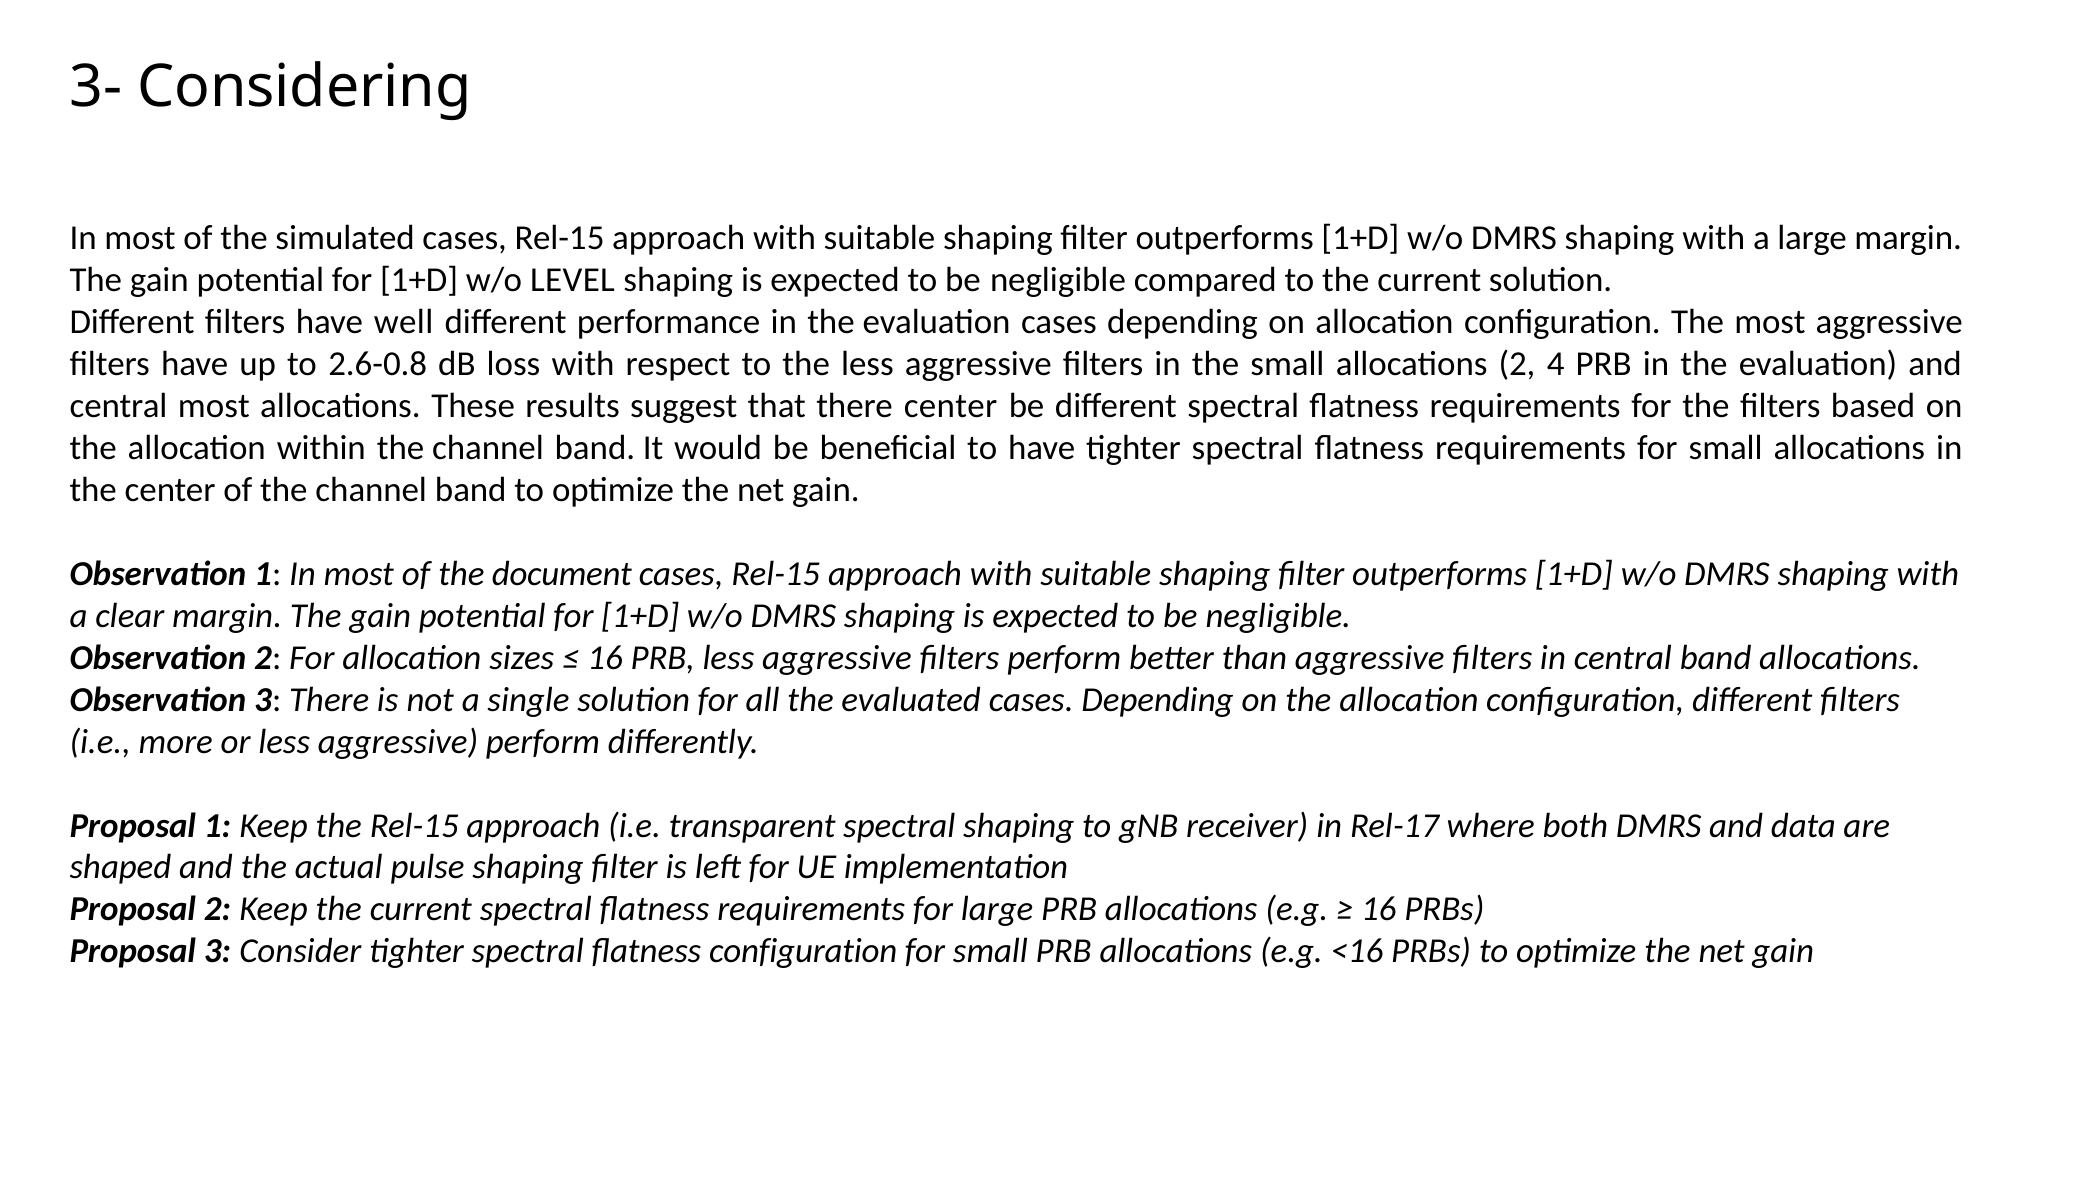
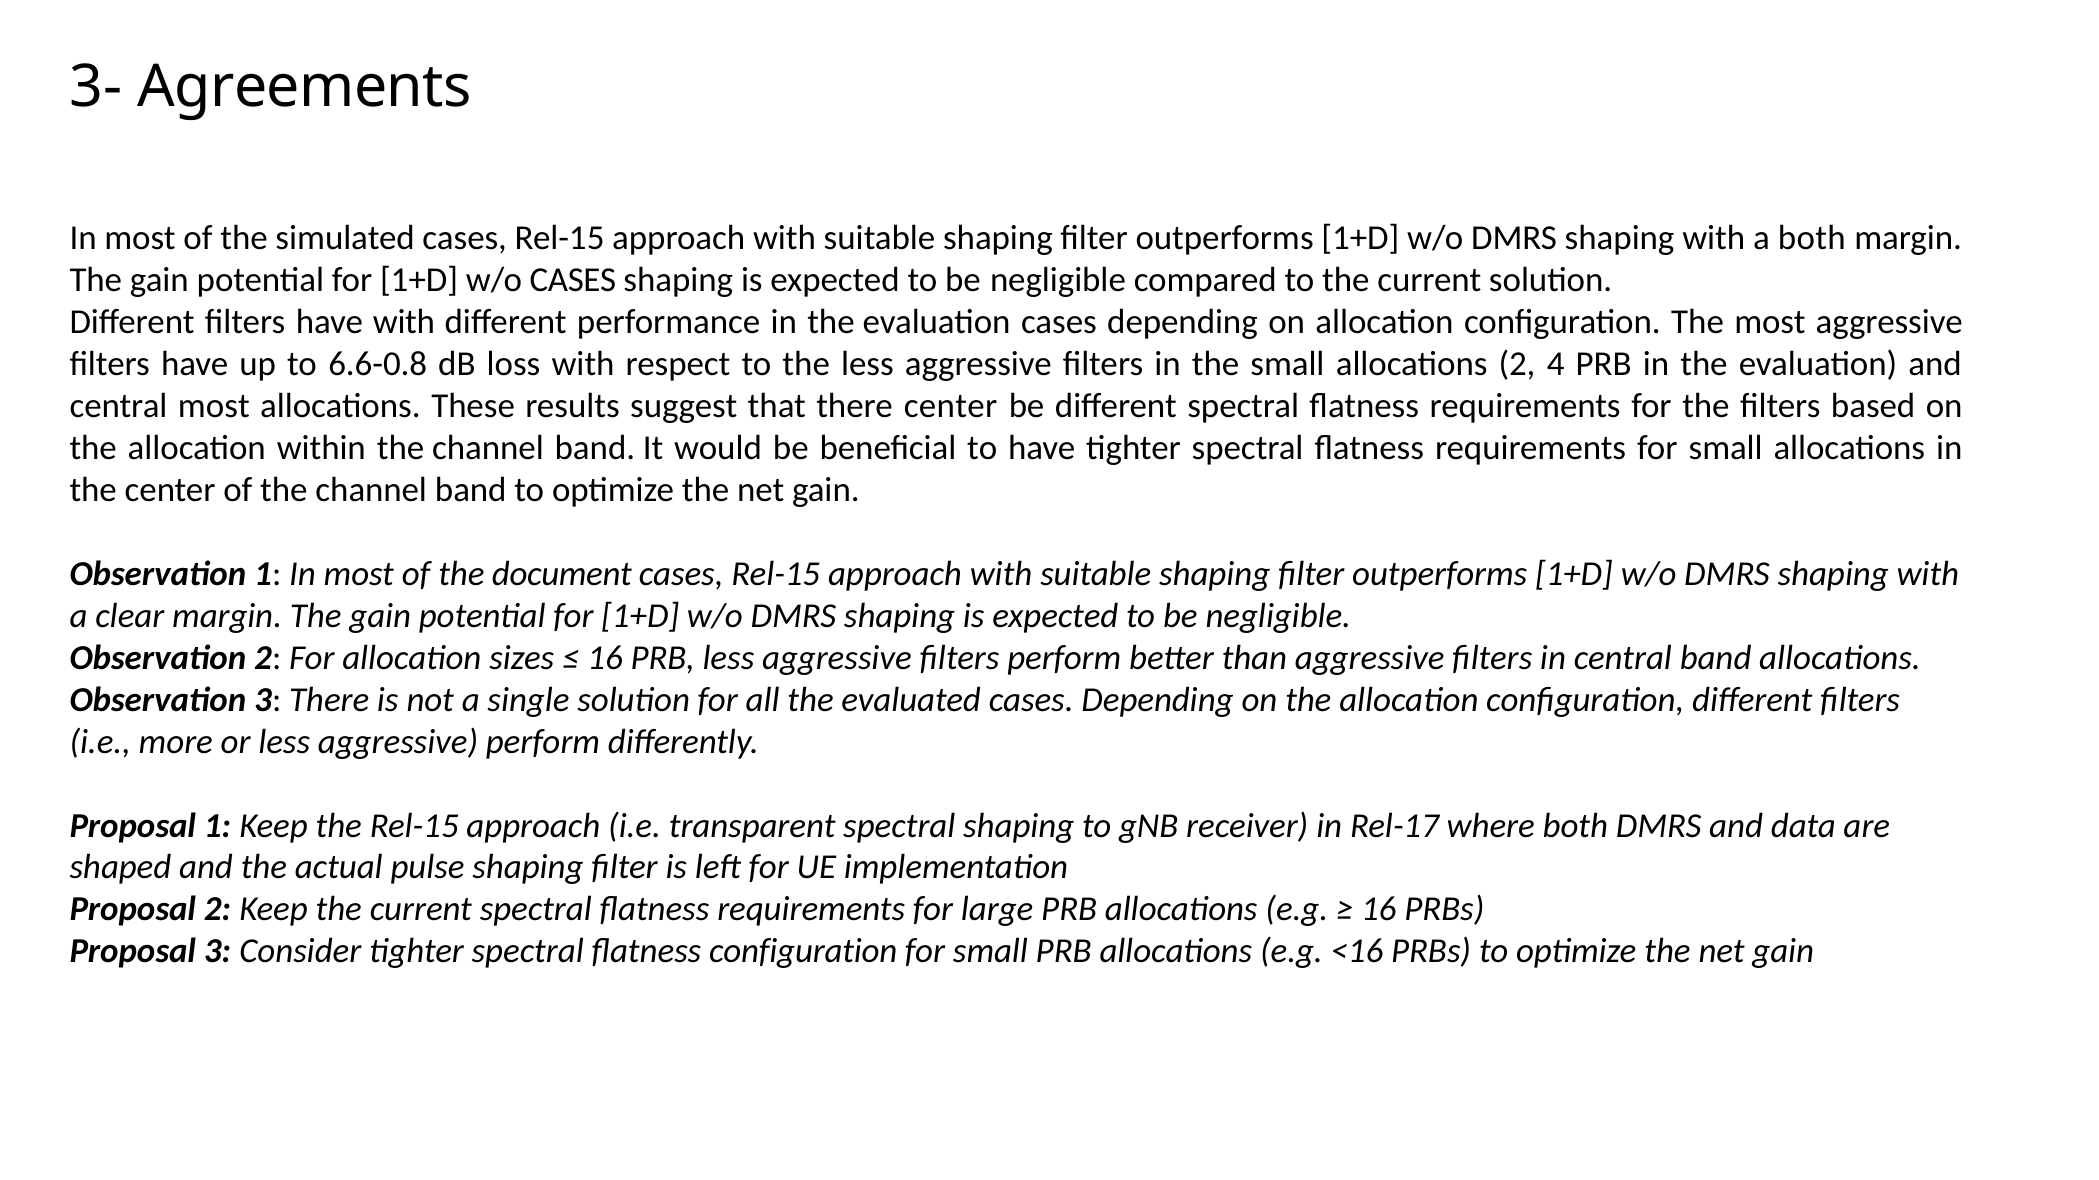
Considering: Considering -> Agreements
a large: large -> both
w/o LEVEL: LEVEL -> CASES
have well: well -> with
2.6-0.8: 2.6-0.8 -> 6.6-0.8
